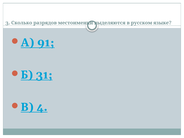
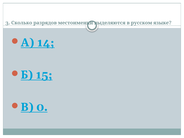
91: 91 -> 14
31: 31 -> 15
4: 4 -> 0
